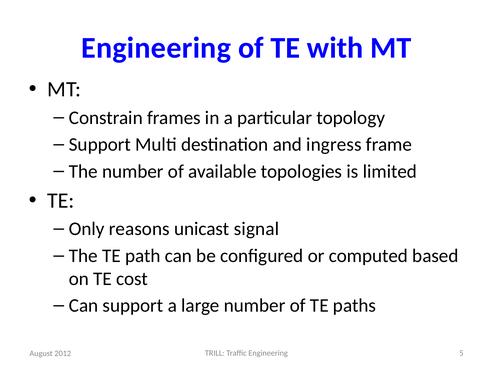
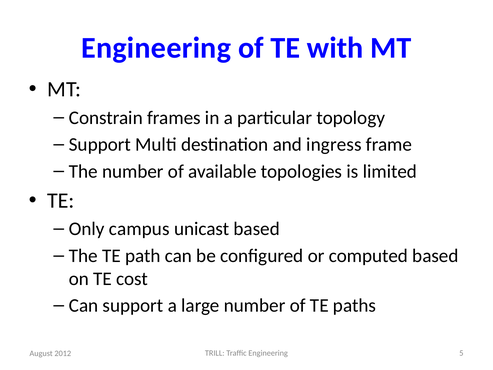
reasons: reasons -> campus
unicast signal: signal -> based
